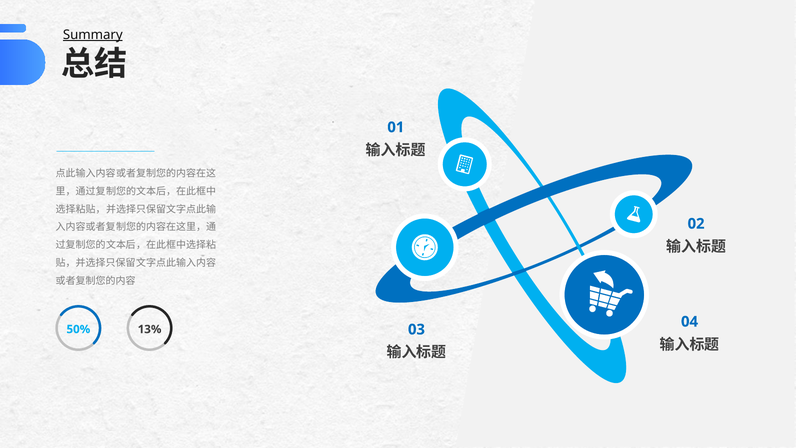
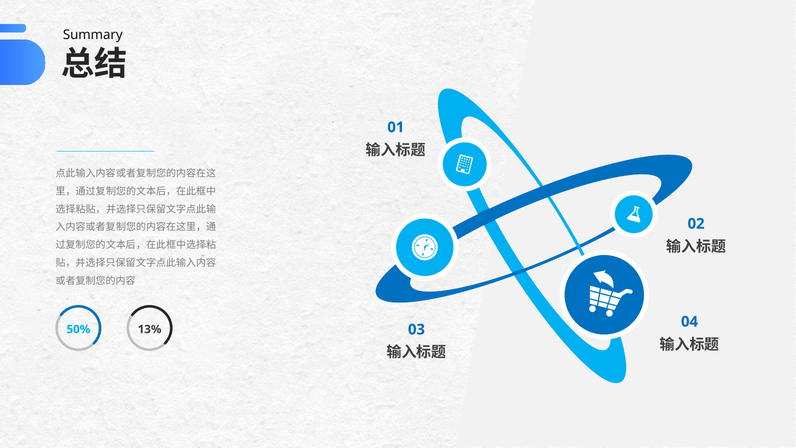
Summary underline: present -> none
